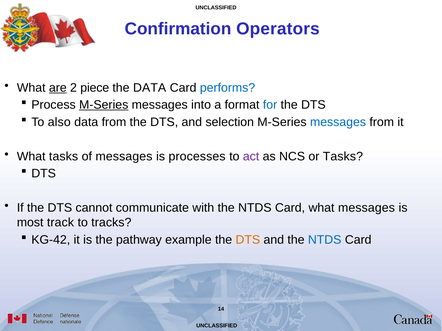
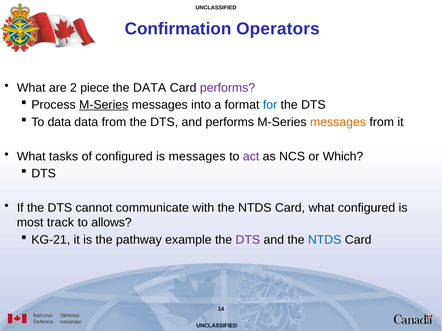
are underline: present -> none
performs at (228, 88) colour: blue -> purple
To also: also -> data
and selection: selection -> performs
messages at (338, 122) colour: blue -> orange
of messages: messages -> configured
is processes: processes -> messages
or Tasks: Tasks -> Which
what messages: messages -> configured
tracks: tracks -> allows
KG-42: KG-42 -> KG-21
DTS at (248, 240) colour: orange -> purple
